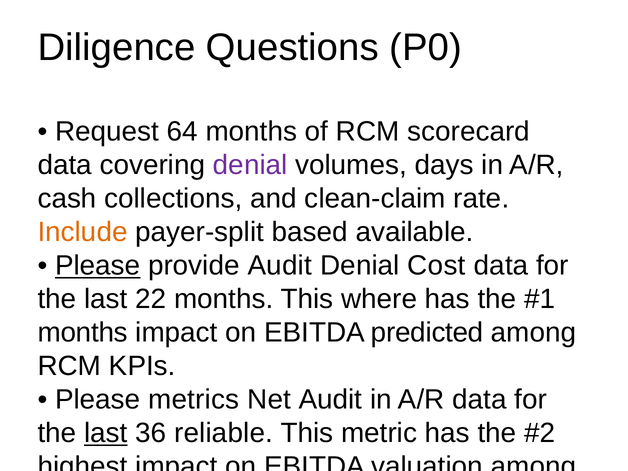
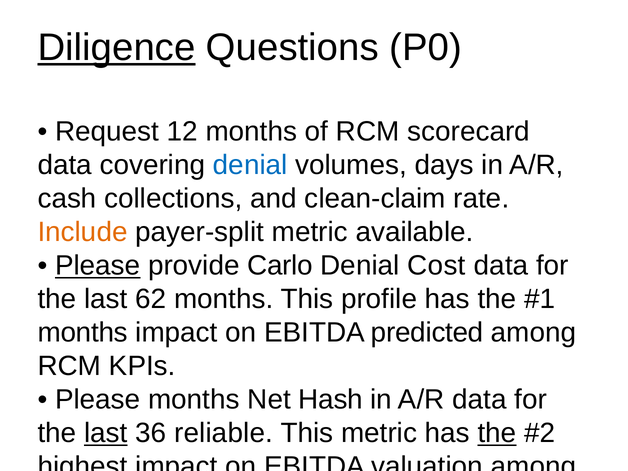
Diligence underline: none -> present
64: 64 -> 12
denial at (250, 165) colour: purple -> blue
payer-split based: based -> metric
provide Audit: Audit -> Carlo
22: 22 -> 62
where: where -> profile
Please metrics: metrics -> months
Net Audit: Audit -> Hash
the at (497, 433) underline: none -> present
